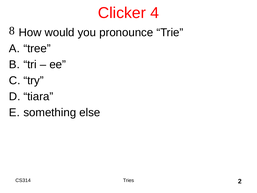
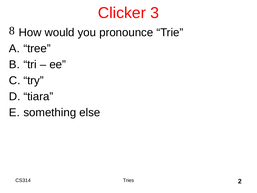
4: 4 -> 3
